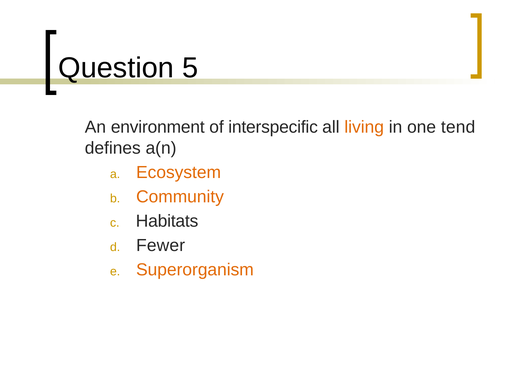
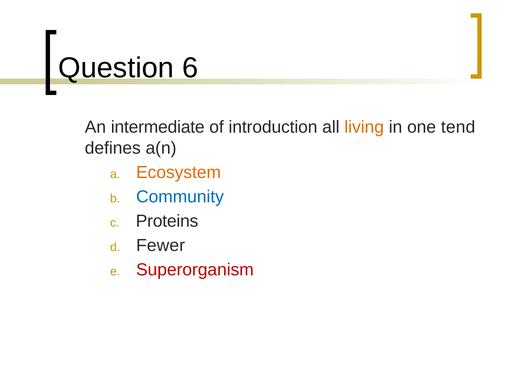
5: 5 -> 6
environment: environment -> intermediate
interspecific: interspecific -> introduction
Community colour: orange -> blue
Habitats: Habitats -> Proteins
Superorganism colour: orange -> red
